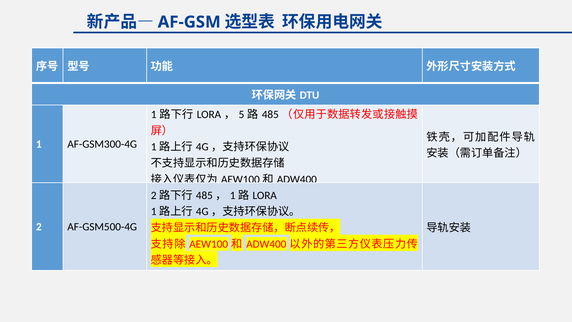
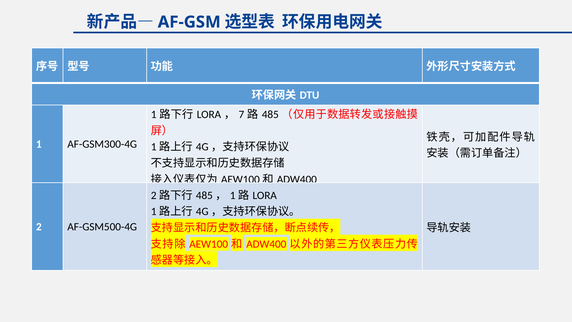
5: 5 -> 7
